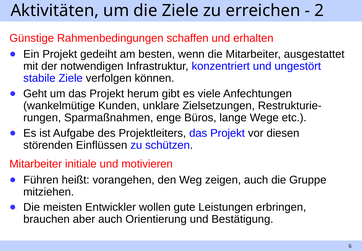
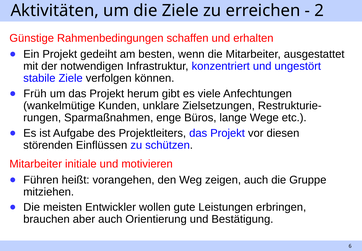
Geht: Geht -> Früh
